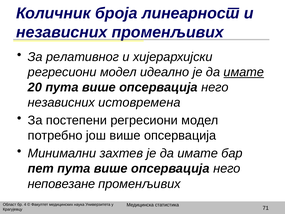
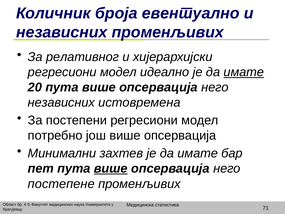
линеарност: линеарност -> евентуално
више at (111, 168) underline: none -> present
неповезане: неповезане -> постепене
